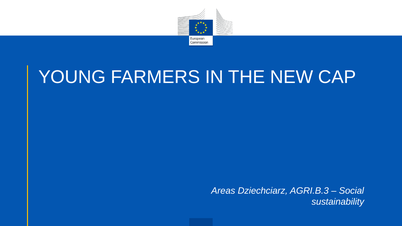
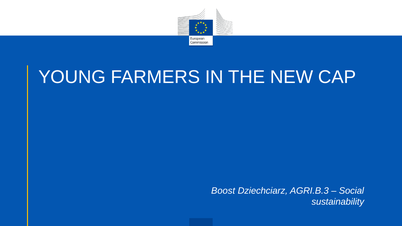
Areas: Areas -> Boost
